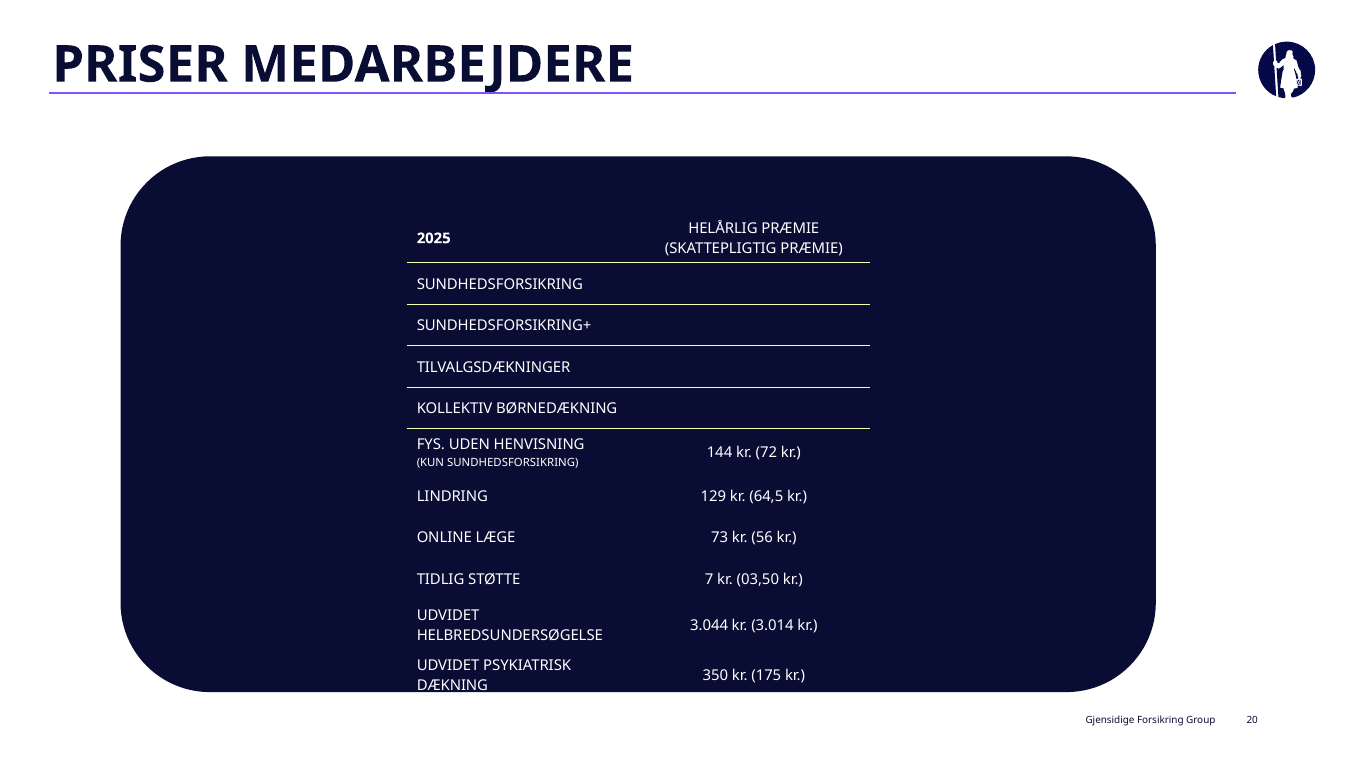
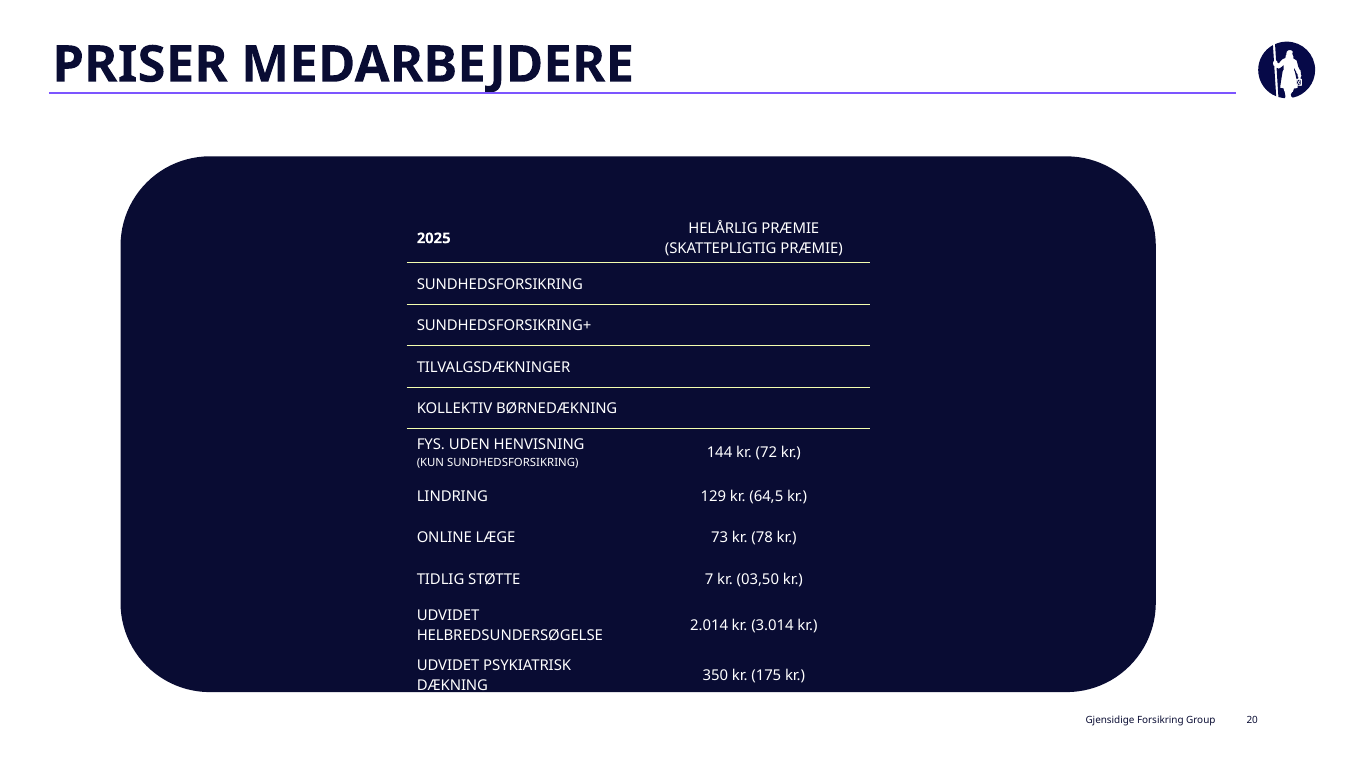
56: 56 -> 78
3.044: 3.044 -> 2.014
